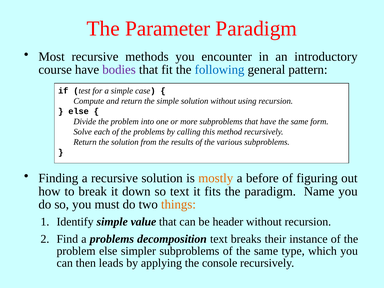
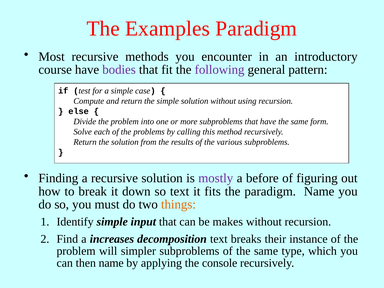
Parameter: Parameter -> Examples
following colour: blue -> purple
mostly colour: orange -> purple
value: value -> input
header: header -> makes
a problems: problems -> increases
problem else: else -> will
then leads: leads -> name
